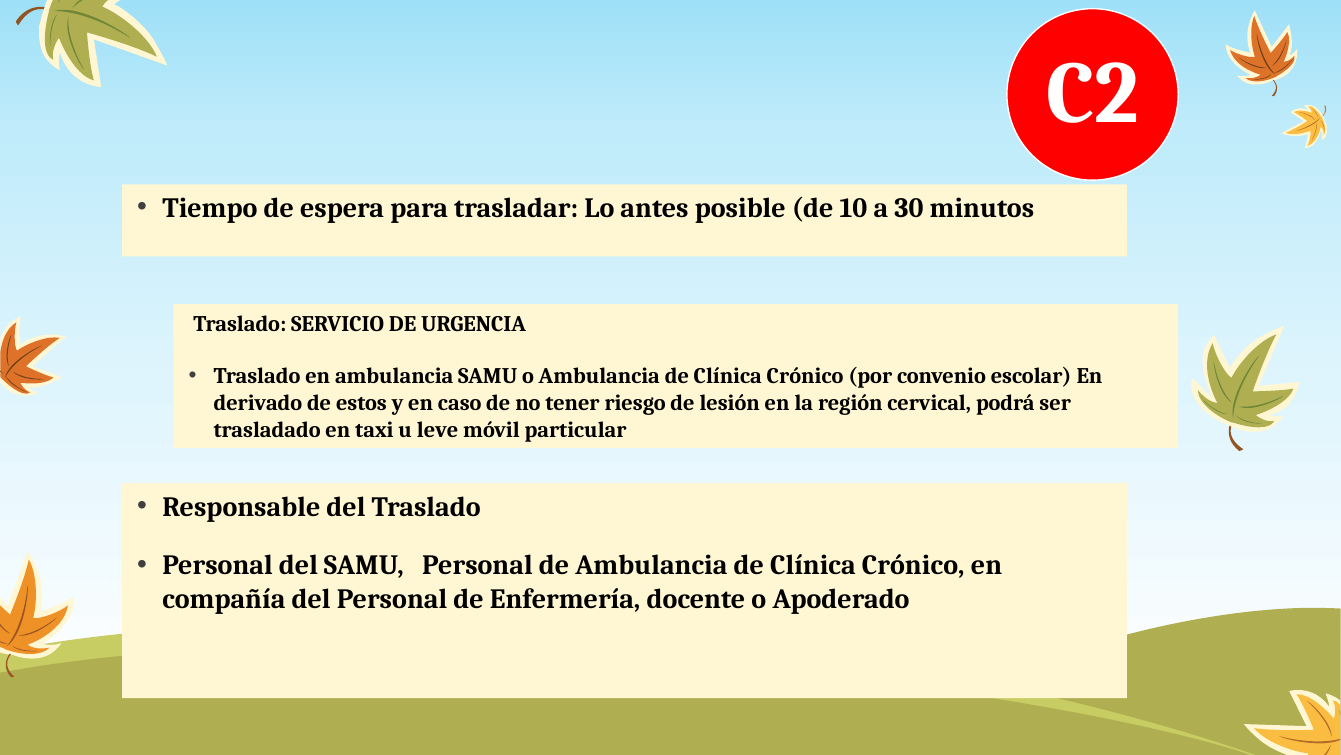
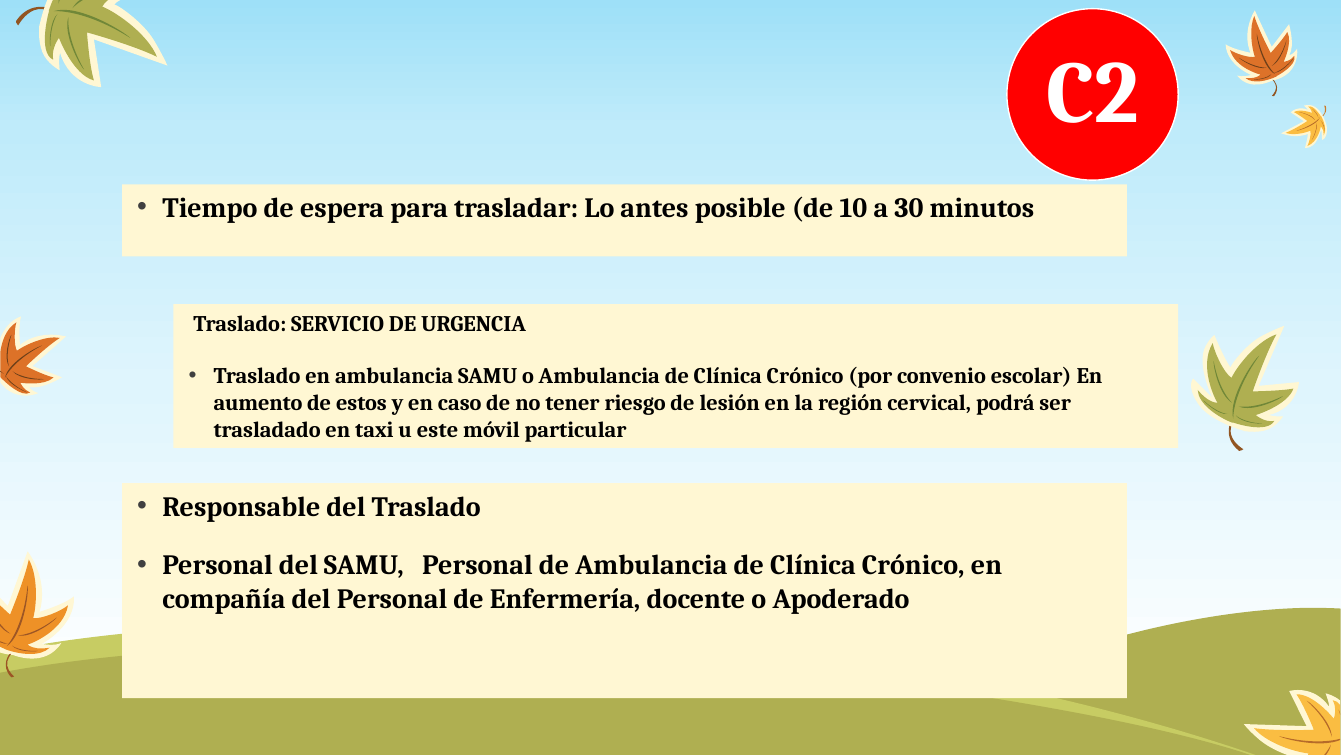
derivado: derivado -> aumento
leve: leve -> este
